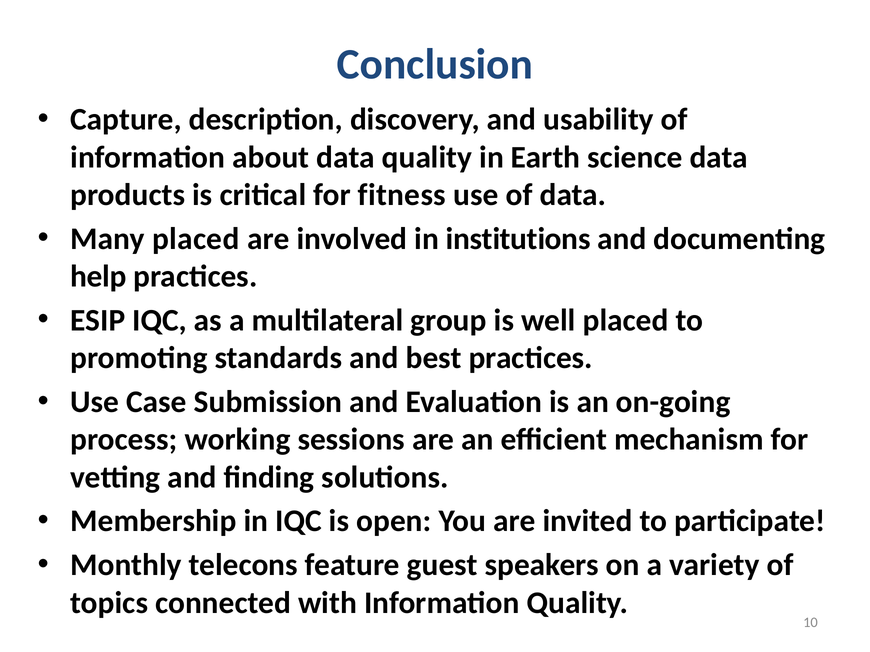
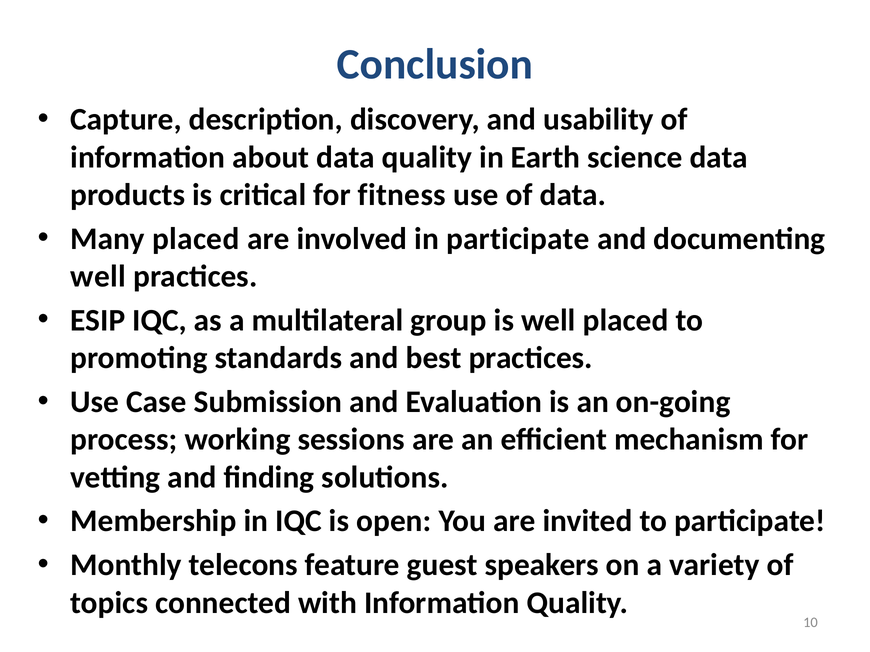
in institutions: institutions -> participate
help at (98, 277): help -> well
